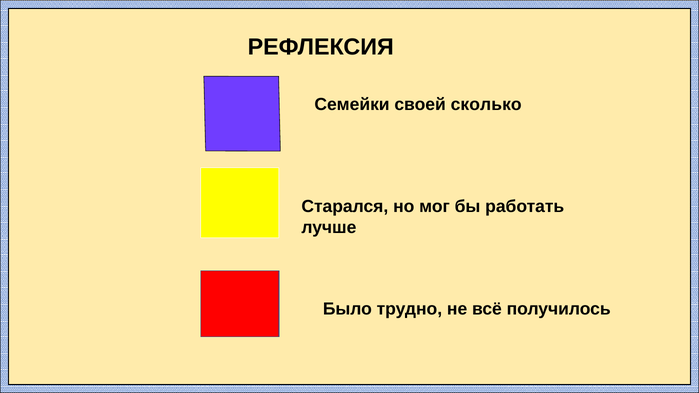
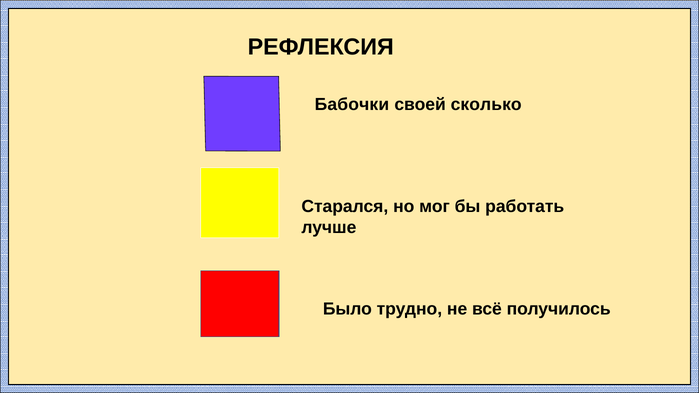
Семейки: Семейки -> Бабочки
